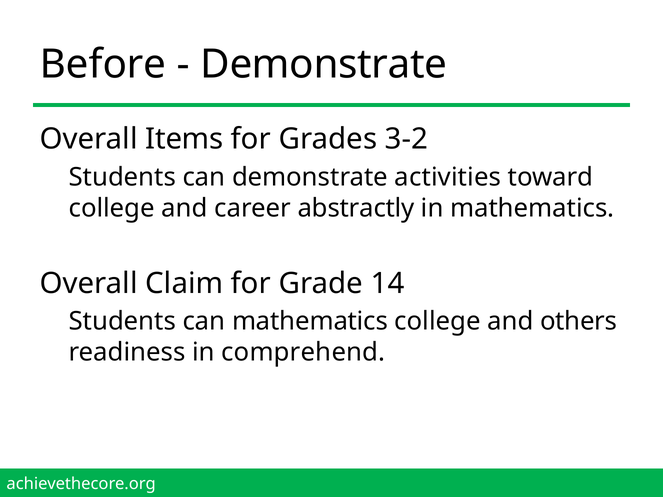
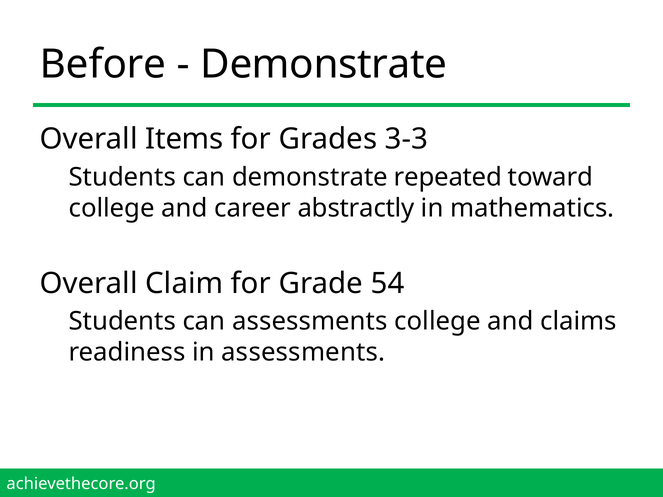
3-2: 3-2 -> 3-3
activities: activities -> repeated
14: 14 -> 54
can mathematics: mathematics -> assessments
others: others -> claims
in comprehend: comprehend -> assessments
